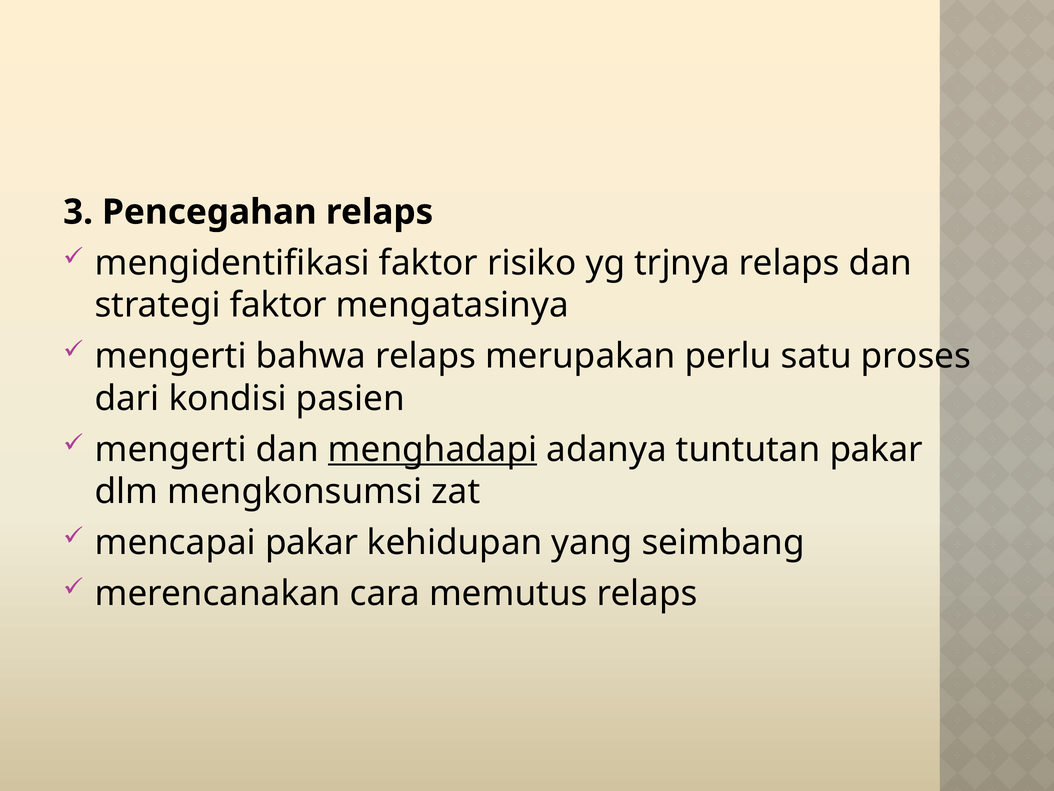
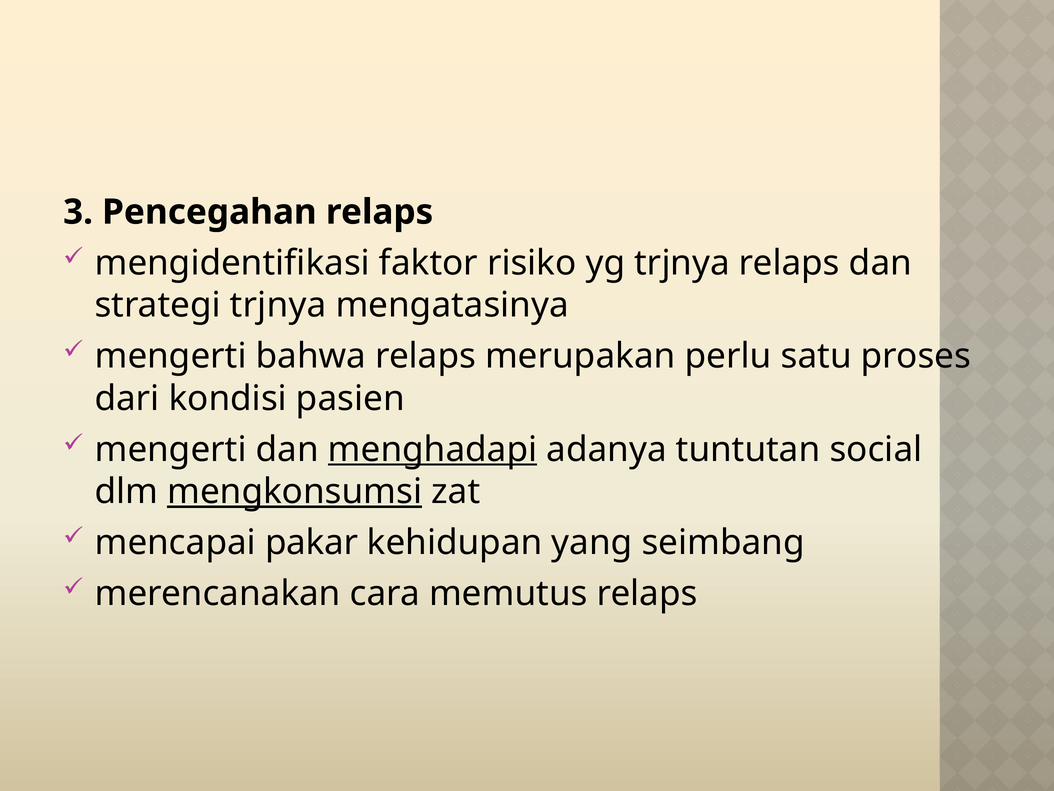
strategi faktor: faktor -> trjnya
tuntutan pakar: pakar -> social
mengkonsumsi underline: none -> present
